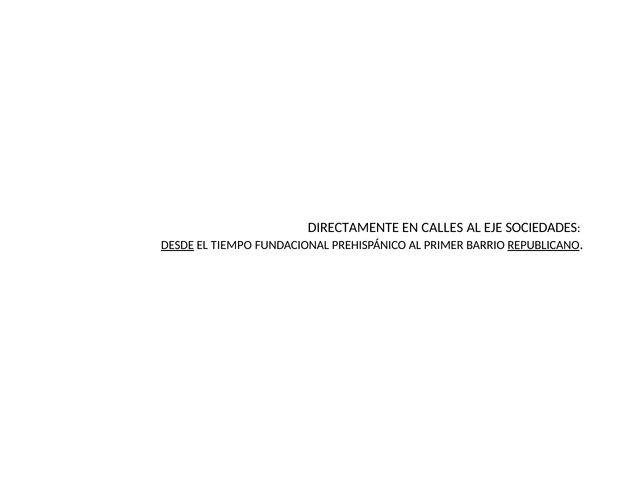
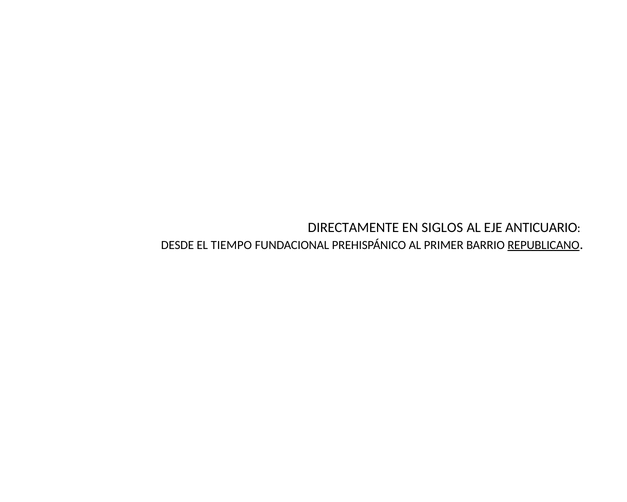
CALLES: CALLES -> SIGLOS
SOCIEDADES: SOCIEDADES -> ANTICUARIO
DESDE underline: present -> none
